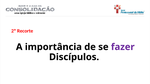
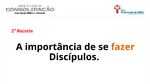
fazer colour: purple -> orange
